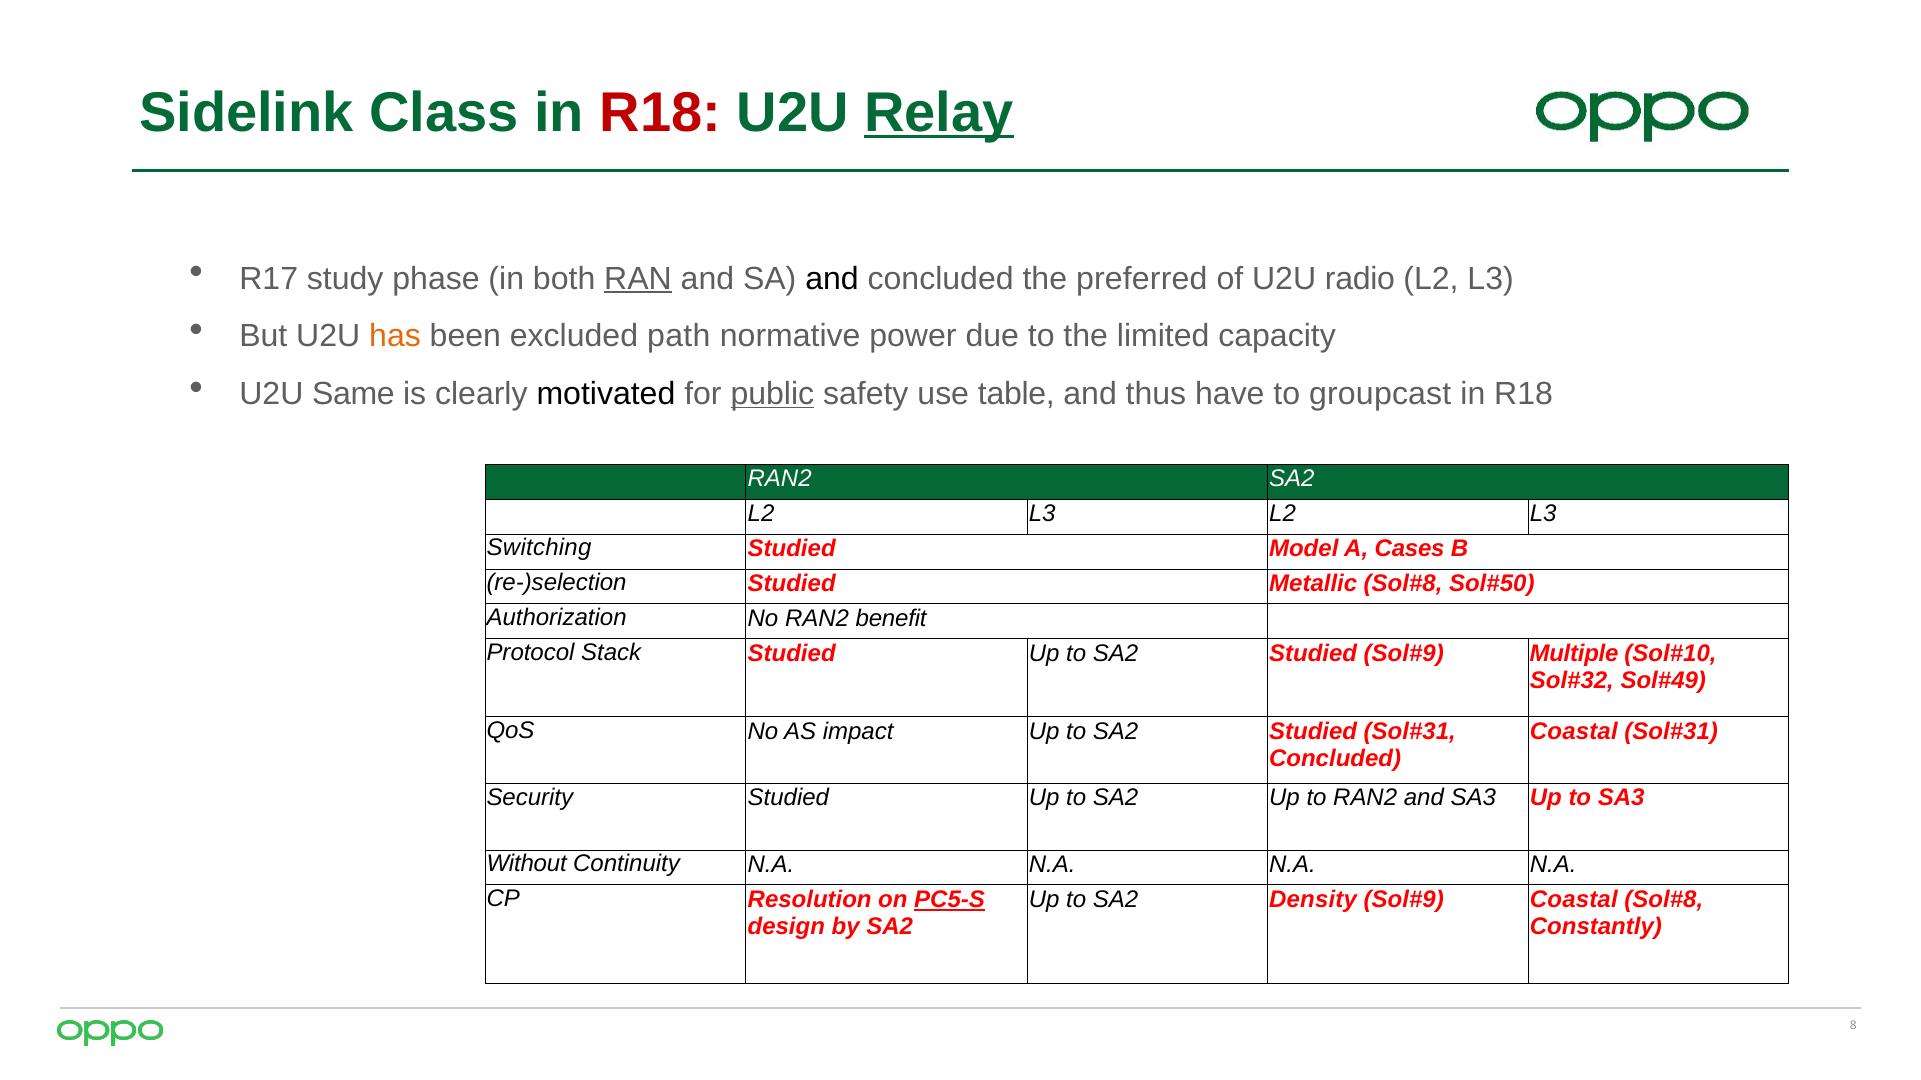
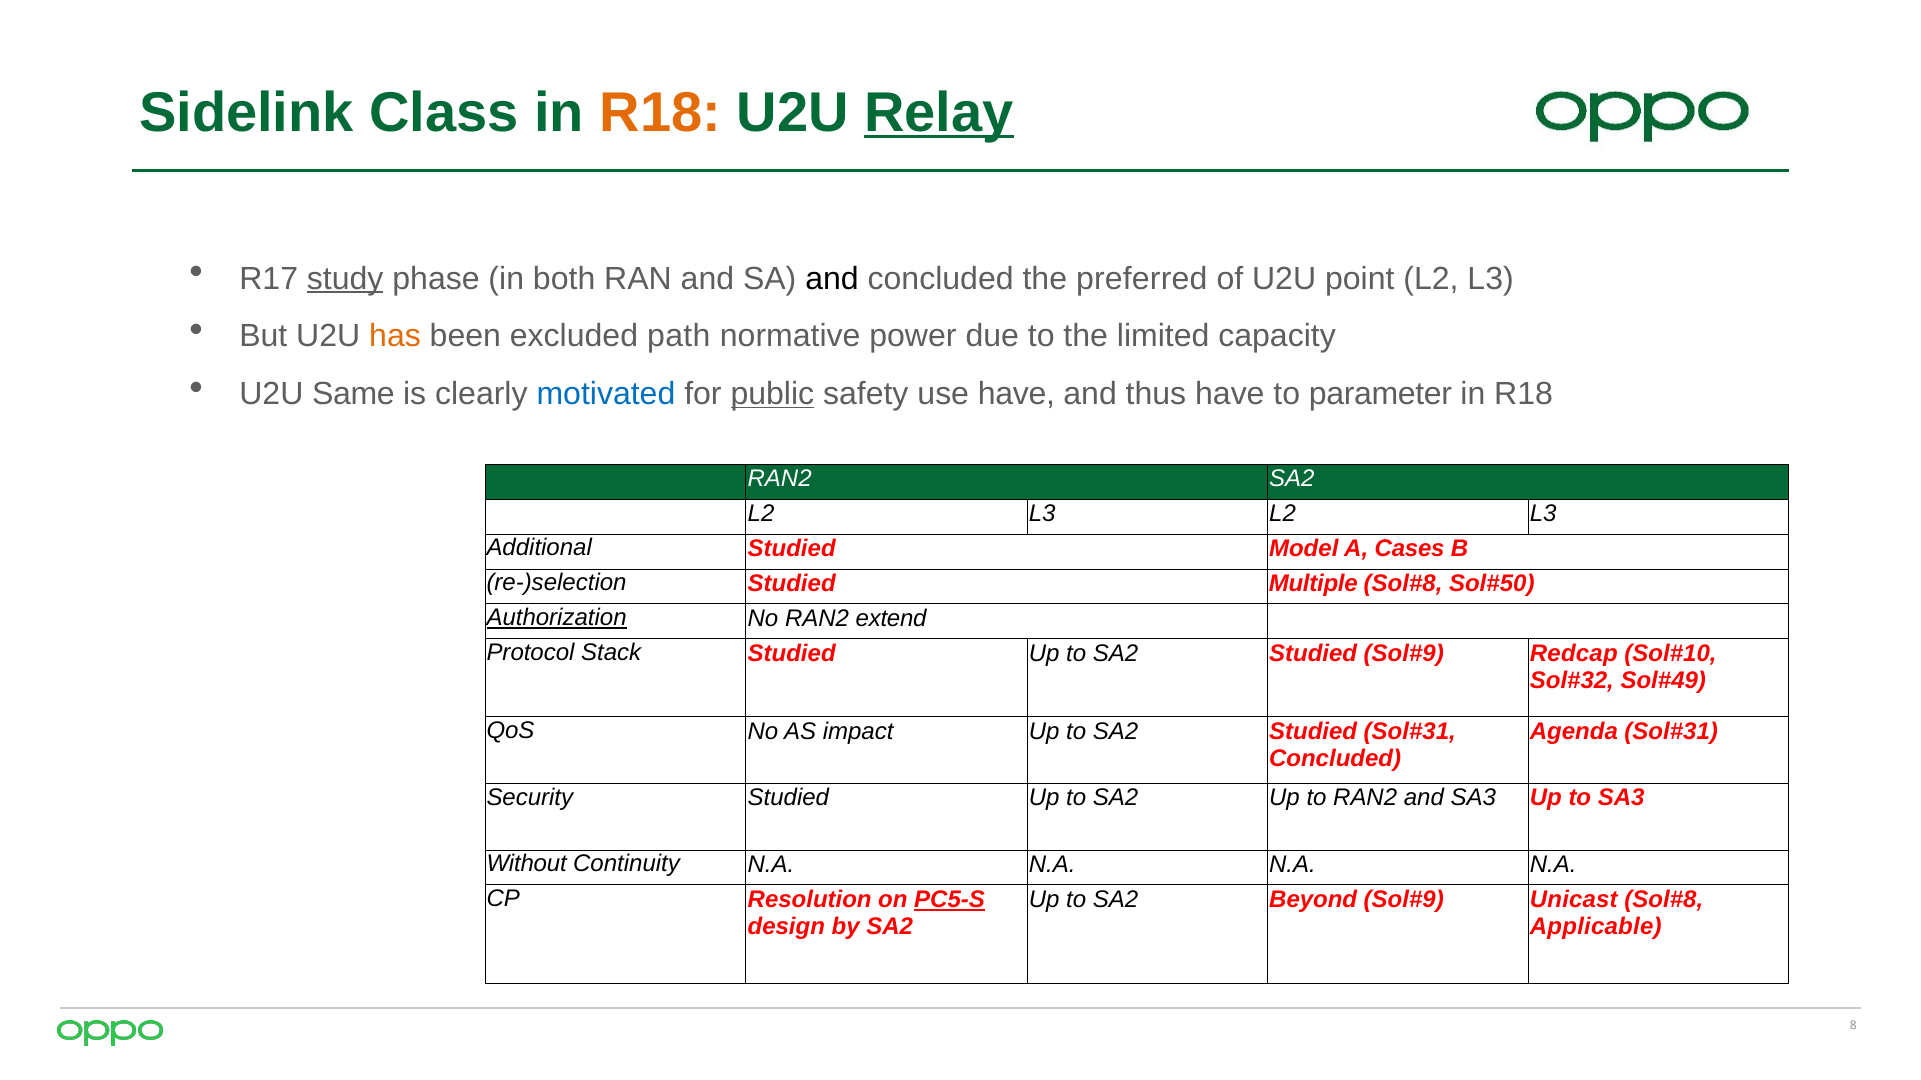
R18 at (660, 113) colour: red -> orange
study underline: none -> present
RAN underline: present -> none
radio: radio -> point
motivated colour: black -> blue
use table: table -> have
groupcast: groupcast -> parameter
Switching: Switching -> Additional
Metallic: Metallic -> Multiple
Authorization underline: none -> present
benefit: benefit -> extend
Multiple: Multiple -> Redcap
Coastal at (1574, 732): Coastal -> Agenda
Density: Density -> Beyond
Coastal at (1574, 900): Coastal -> Unicast
Constantly: Constantly -> Applicable
